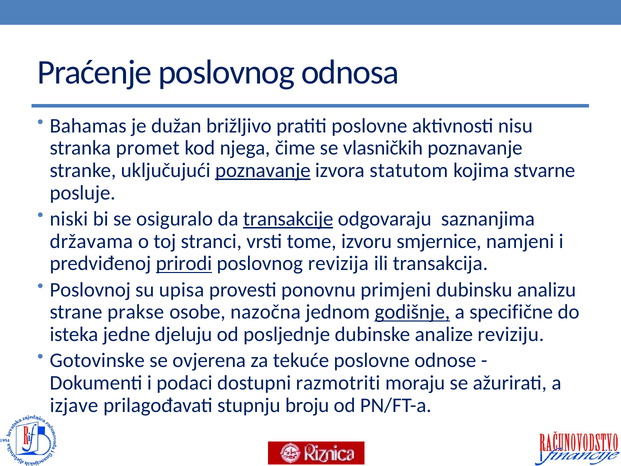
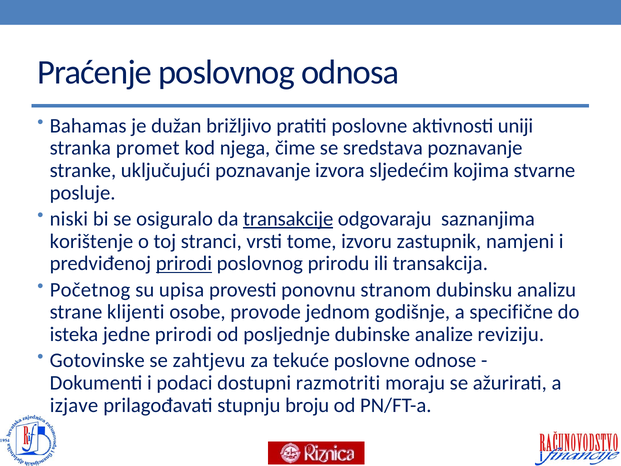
nisu: nisu -> uniji
vlasničkih: vlasničkih -> sredstava
poznavanje at (263, 170) underline: present -> none
statutom: statutom -> sljedećim
državama: državama -> korištenje
smjernice: smjernice -> zastupnik
revizija: revizija -> prirodu
Poslovnoj: Poslovnoj -> Početnog
primjeni: primjeni -> stranom
prakse: prakse -> klijenti
nazočna: nazočna -> provode
godišnje underline: present -> none
jedne djeluju: djeluju -> prirodi
ovjerena: ovjerena -> zahtjevu
